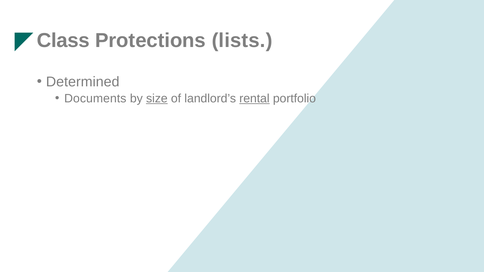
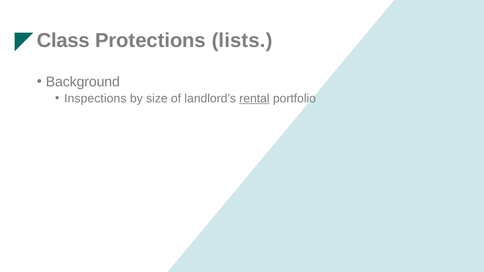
Determined: Determined -> Background
Documents: Documents -> Inspections
size underline: present -> none
